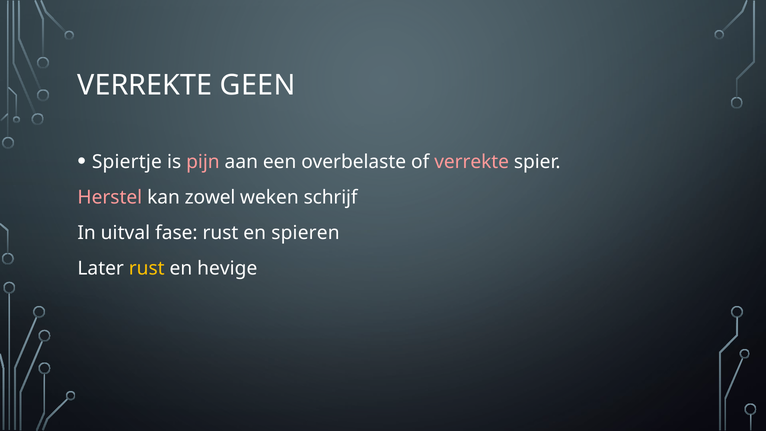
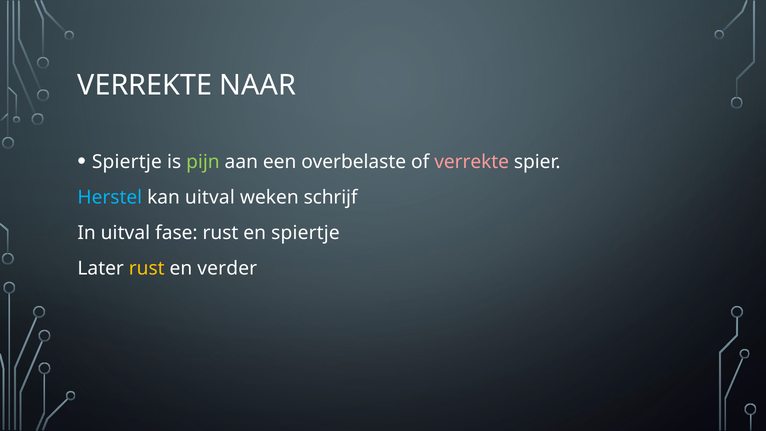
GEEN: GEEN -> NAAR
pijn colour: pink -> light green
Herstel colour: pink -> light blue
kan zowel: zowel -> uitval
en spieren: spieren -> spiertje
hevige: hevige -> verder
